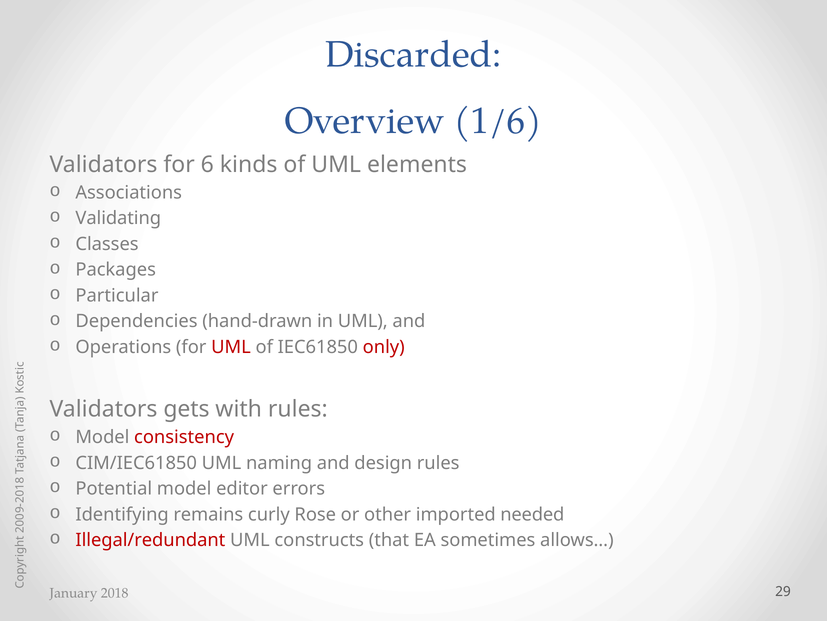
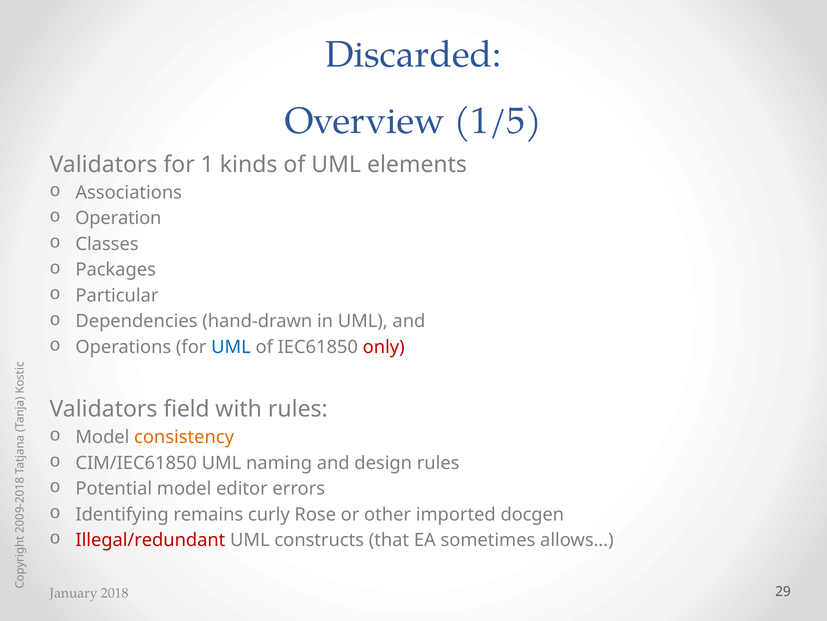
1/6: 1/6 -> 1/5
for 6: 6 -> 1
Validating: Validating -> Operation
UML at (231, 347) colour: red -> blue
gets: gets -> field
consistency colour: red -> orange
needed: needed -> docgen
